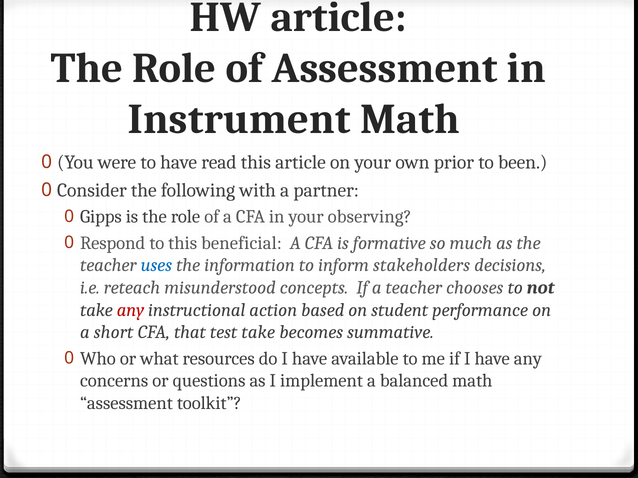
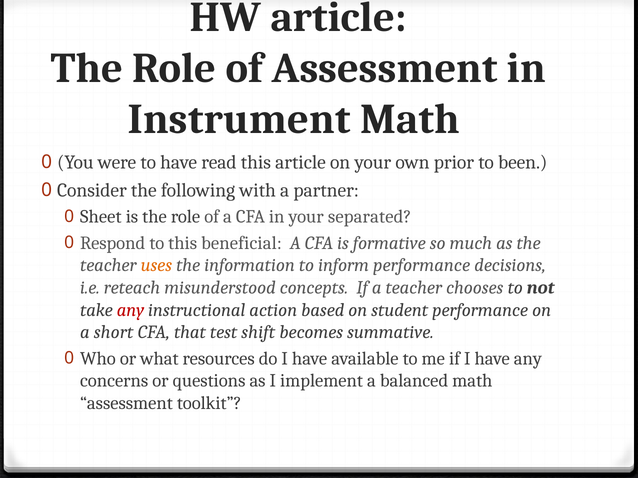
Gipps: Gipps -> Sheet
observing: observing -> separated
uses colour: blue -> orange
inform stakeholders: stakeholders -> performance
test take: take -> shift
